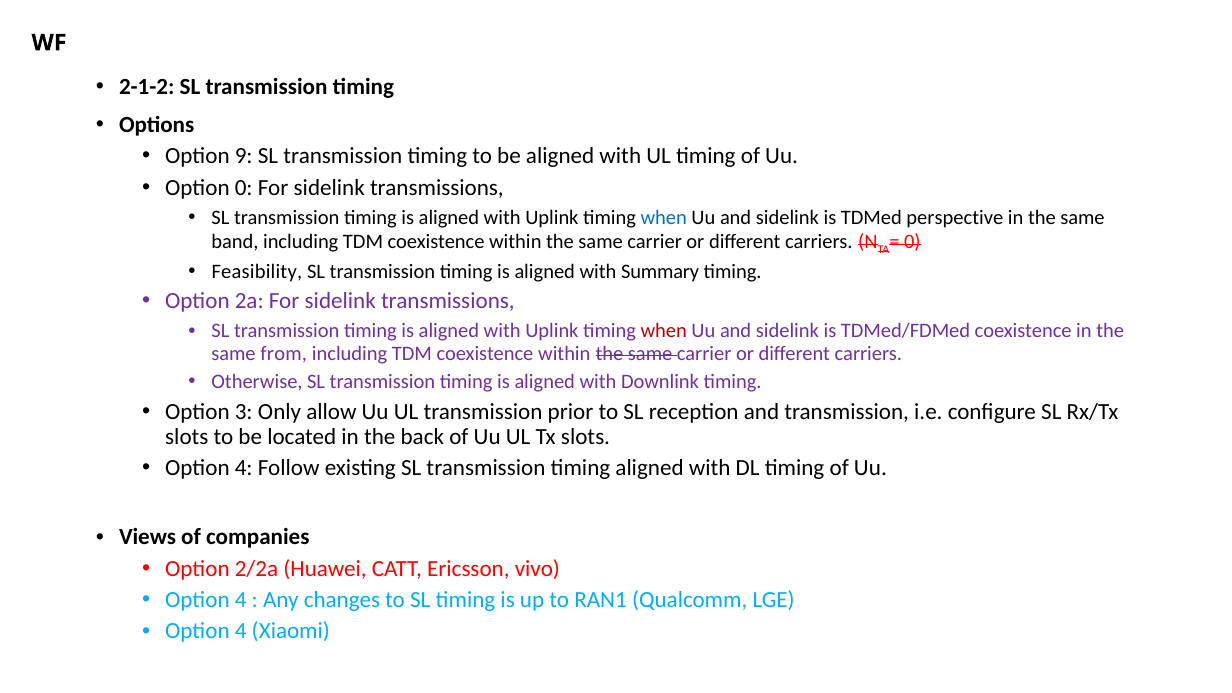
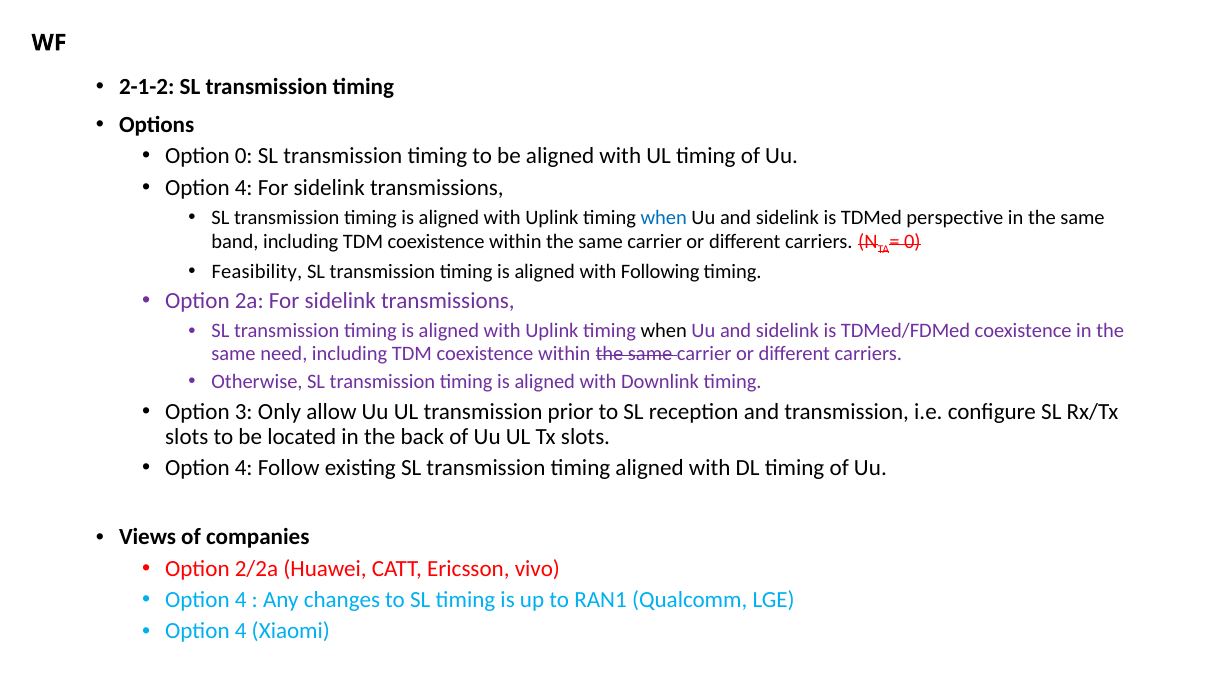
Option 9: 9 -> 0
0 at (244, 188): 0 -> 4
Summary: Summary -> Following
when at (664, 331) colour: red -> black
from: from -> need
